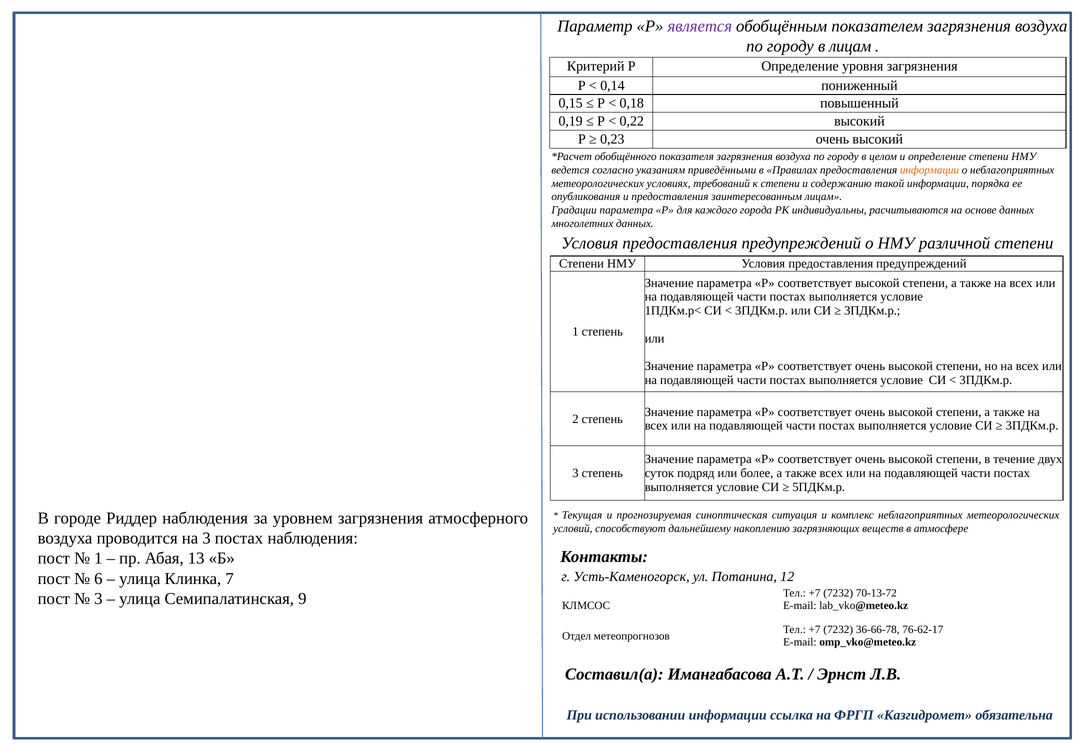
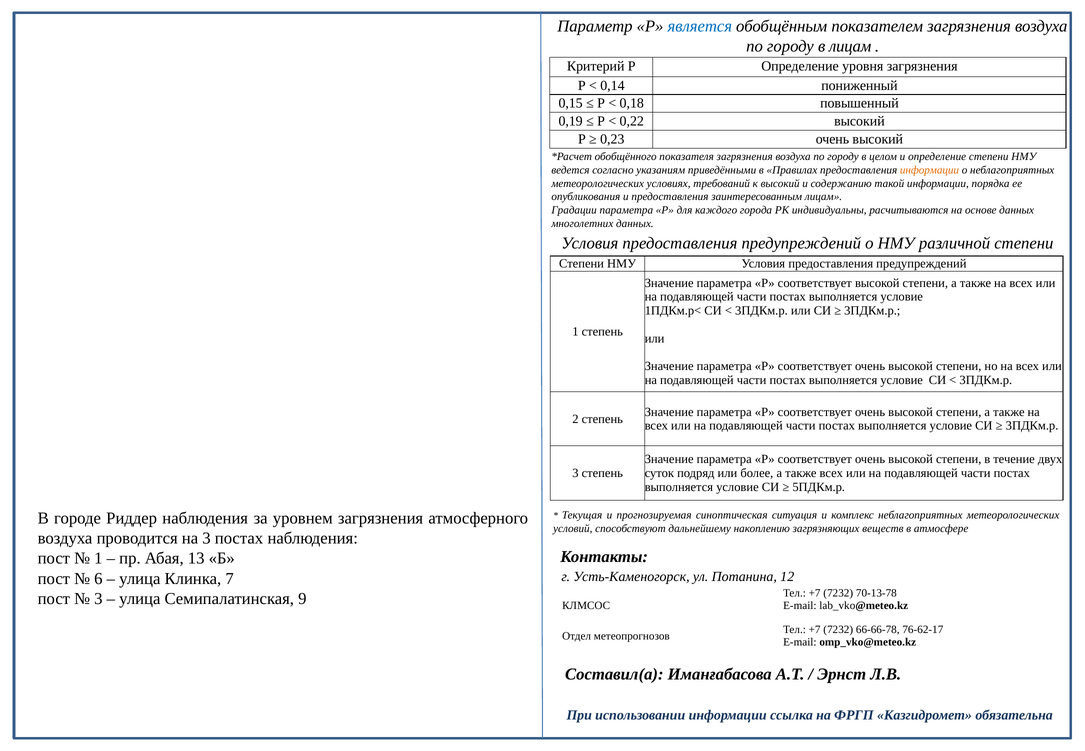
является colour: purple -> blue
к степени: степени -> высокий
70-13-72: 70-13-72 -> 70-13-78
36-66-78: 36-66-78 -> 66-66-78
